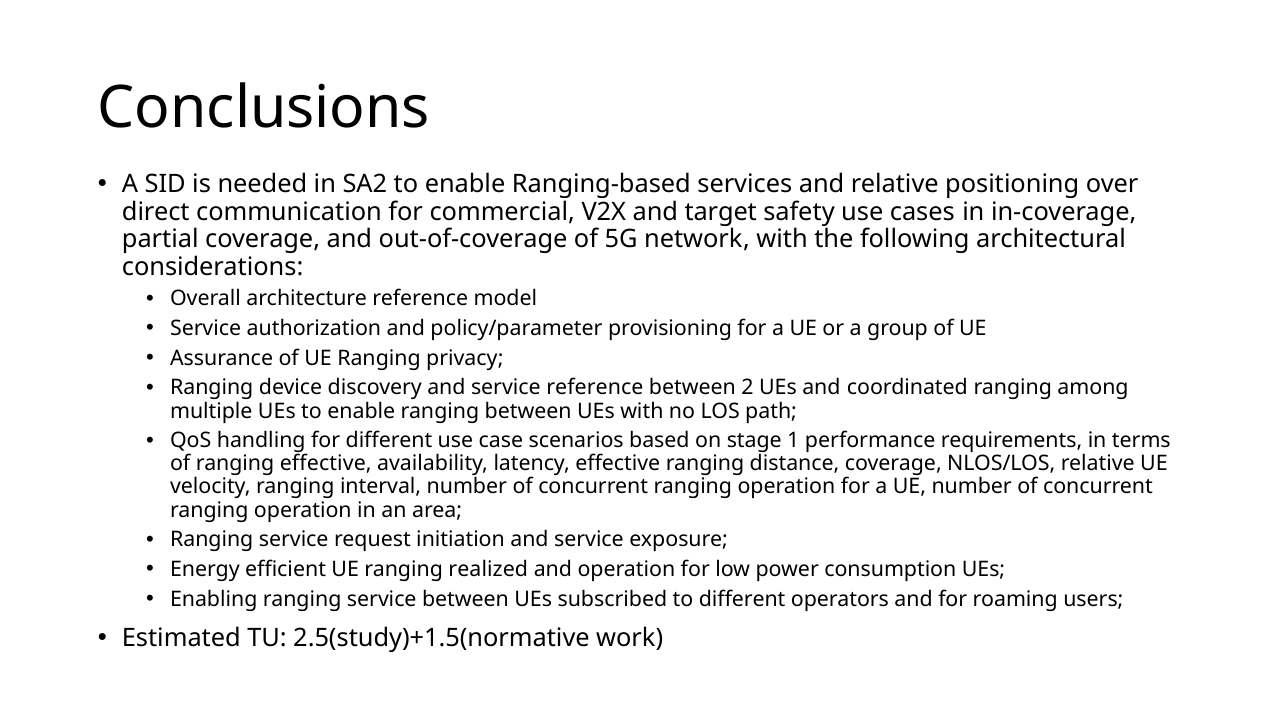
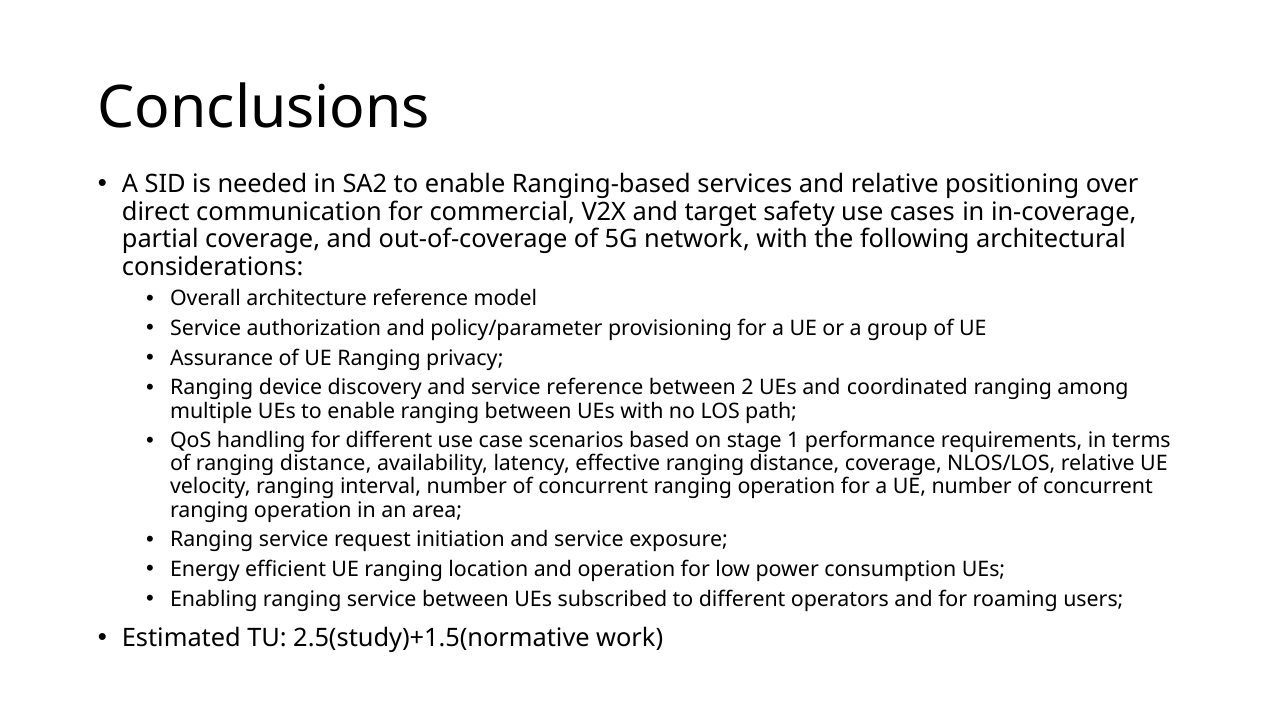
of ranging effective: effective -> distance
realized: realized -> location
